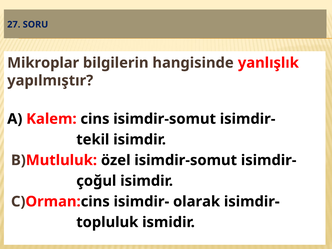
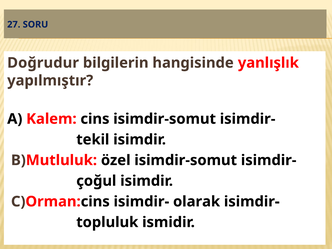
Mikroplar: Mikroplar -> Doğrudur
